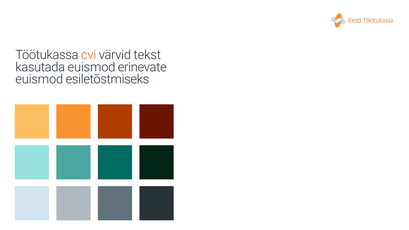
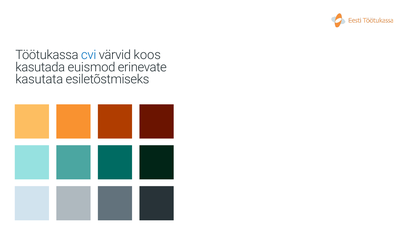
cvi colour: orange -> blue
tekst: tekst -> koos
euismod at (39, 79): euismod -> kasutata
